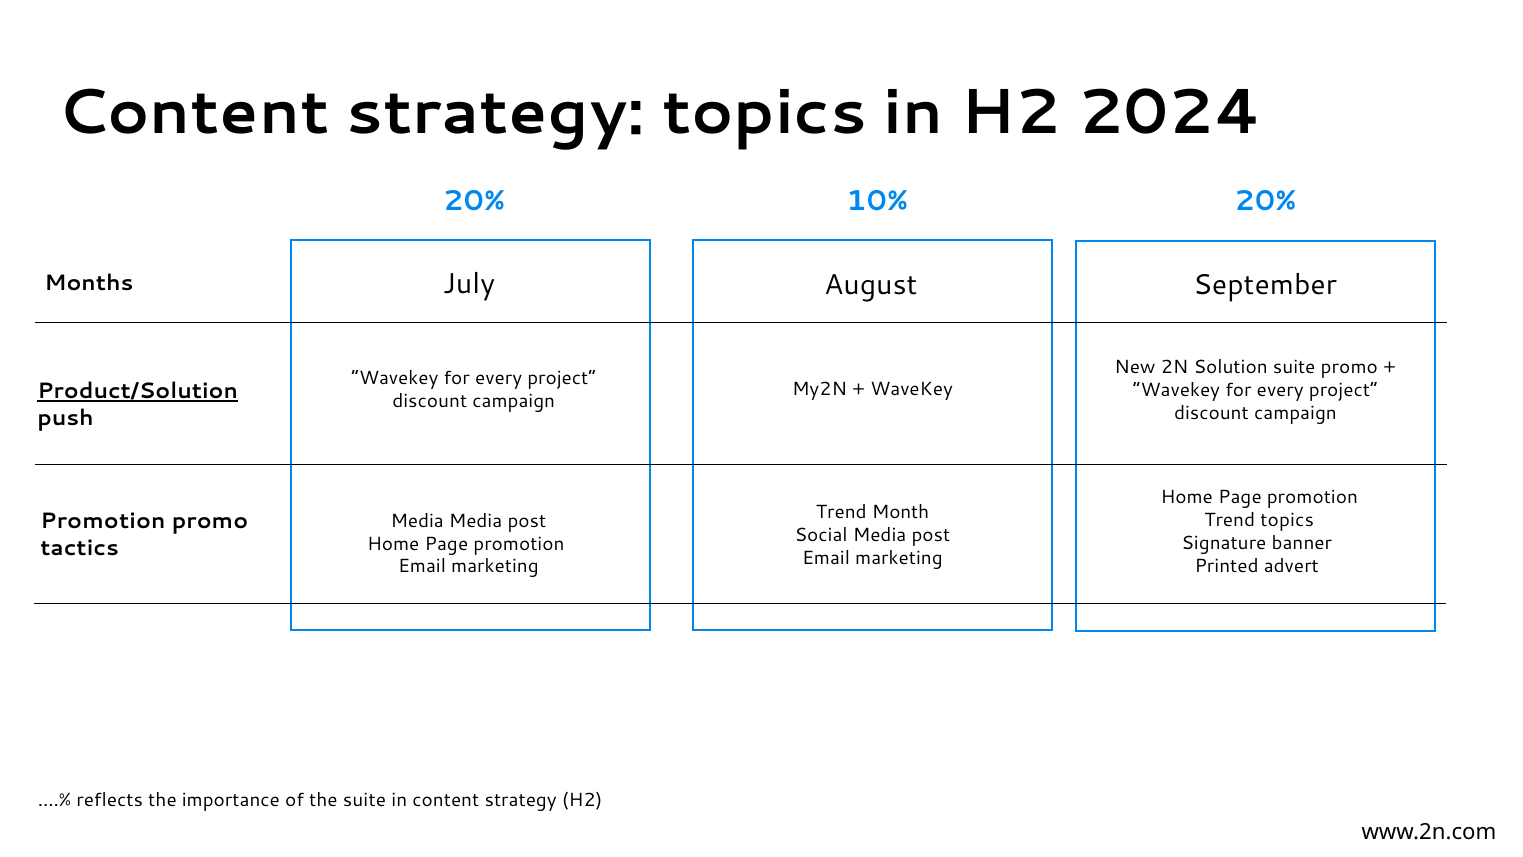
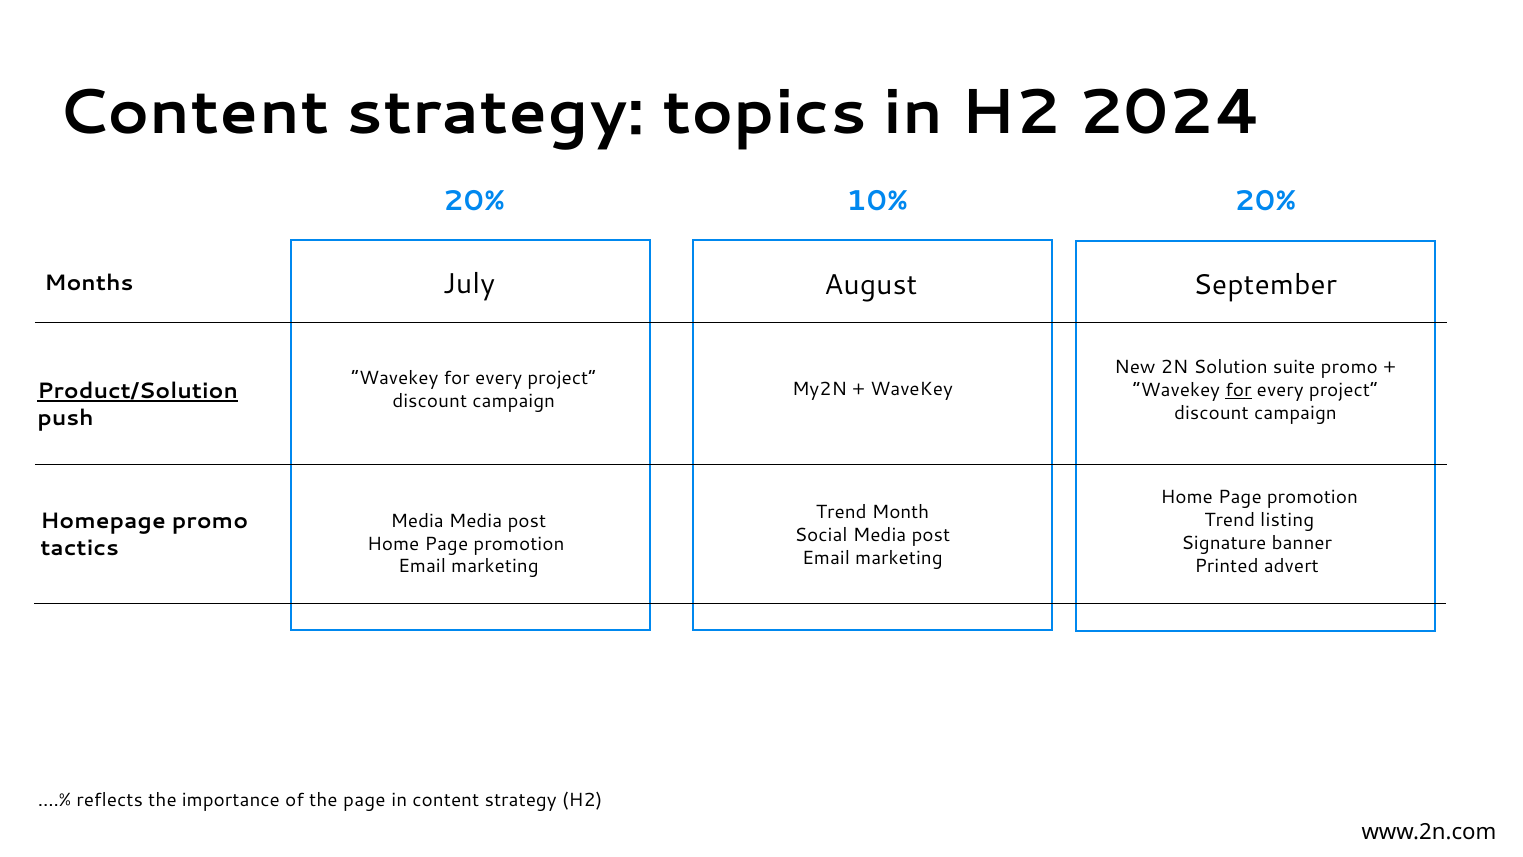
for at (1238, 390) underline: none -> present
Promotion at (103, 521): Promotion -> Homepage
Trend topics: topics -> listing
the suite: suite -> page
